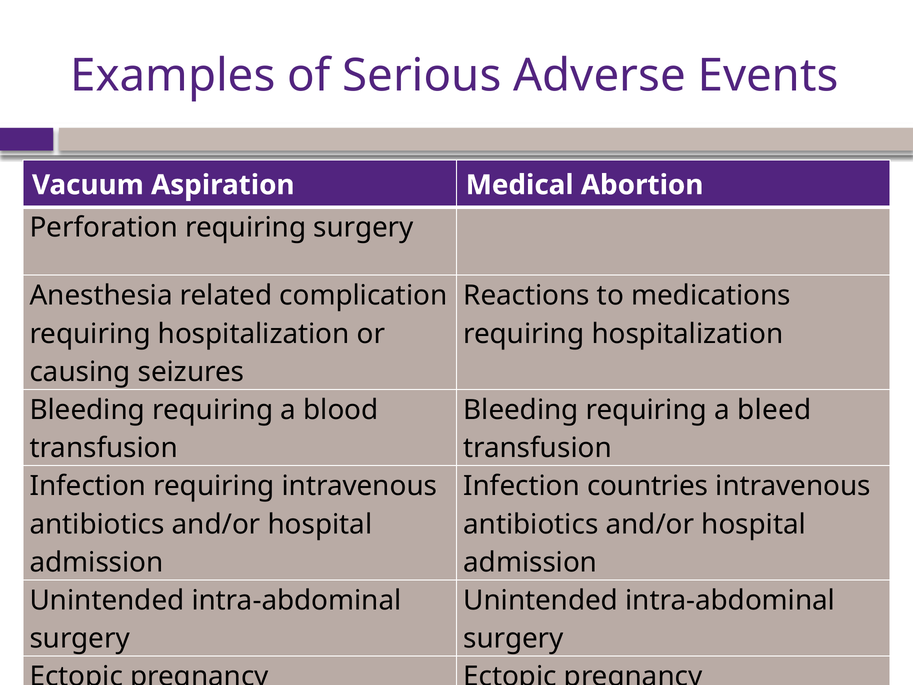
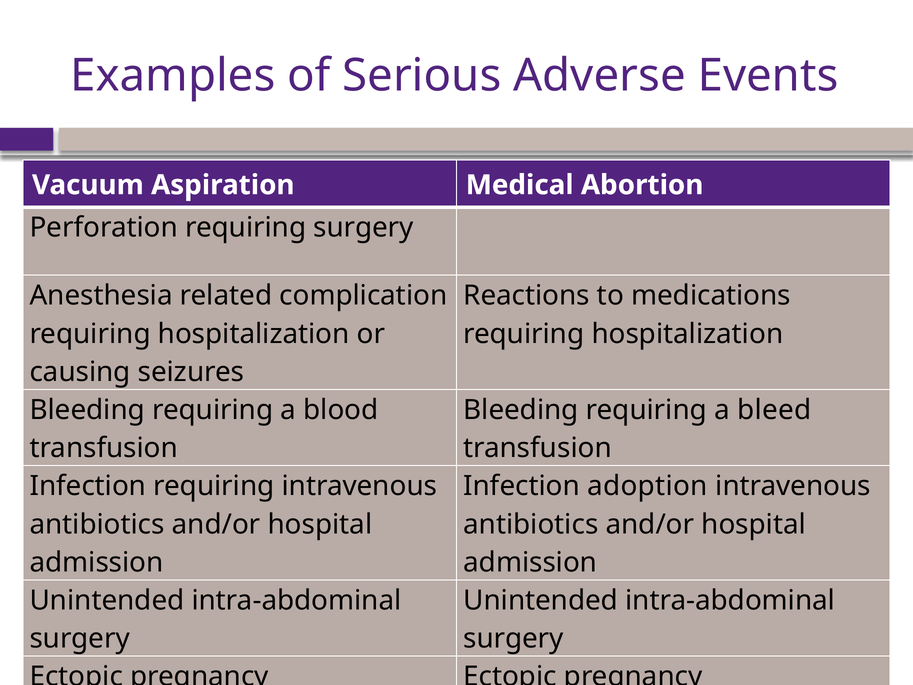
countries: countries -> adoption
